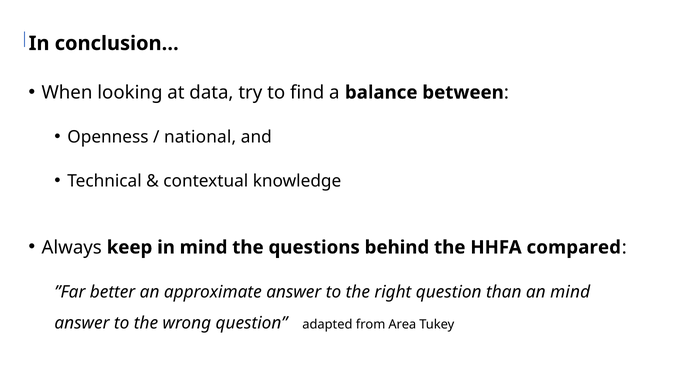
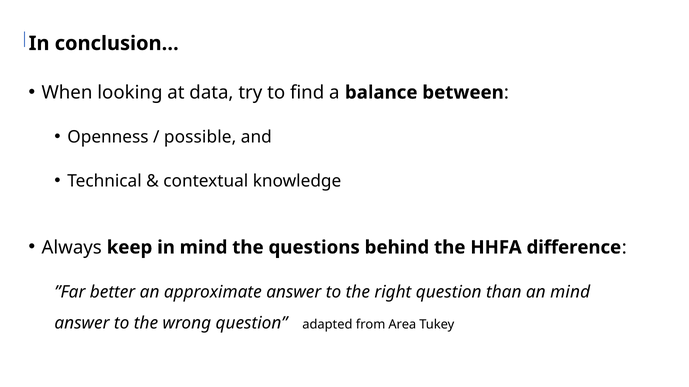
national: national -> possible
compared: compared -> difference
